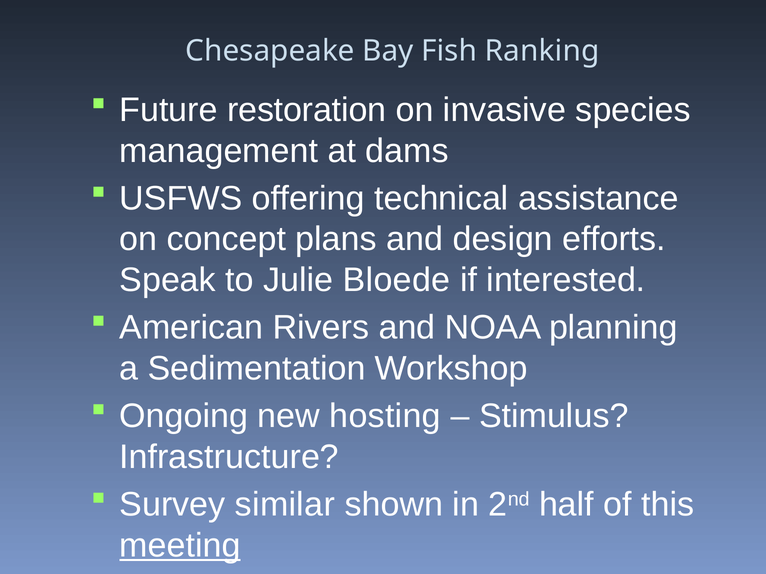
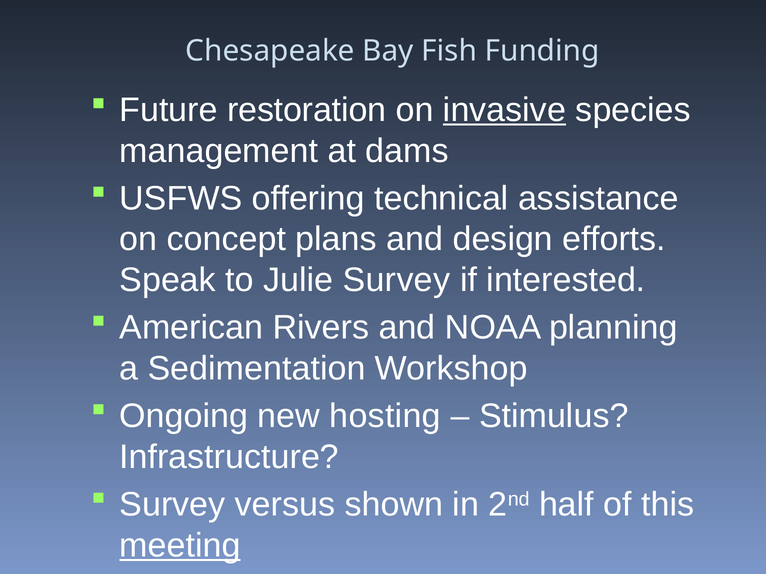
Ranking: Ranking -> Funding
invasive underline: none -> present
Julie Bloede: Bloede -> Survey
similar: similar -> versus
